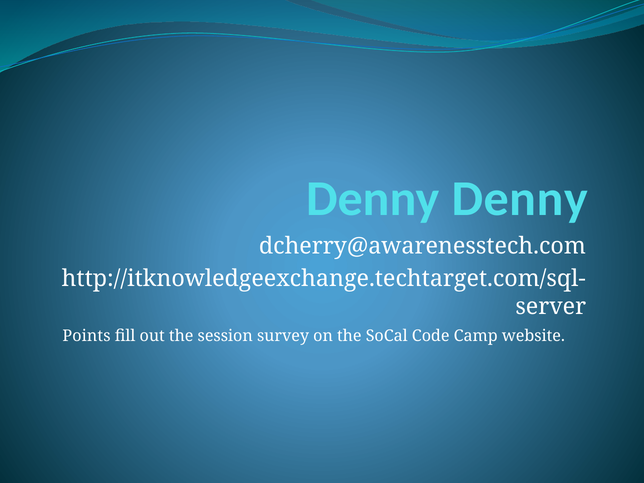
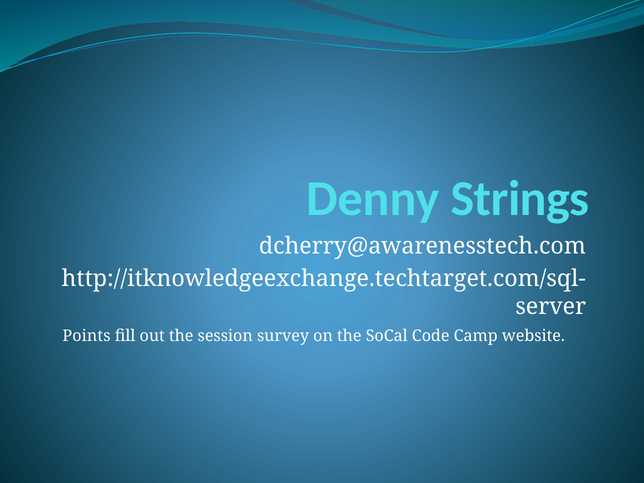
Denny Denny: Denny -> Strings
